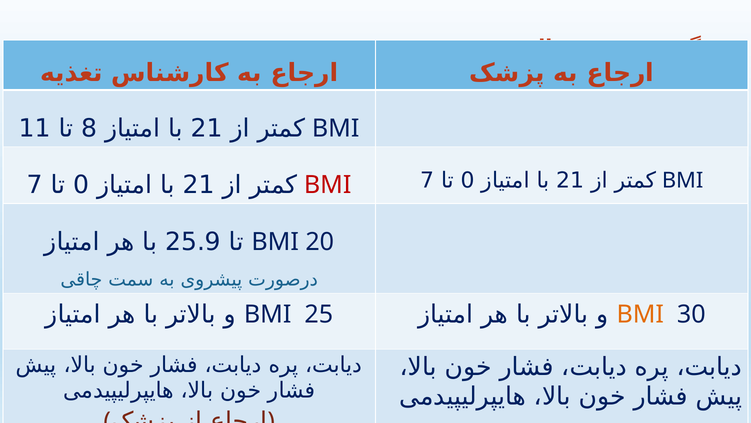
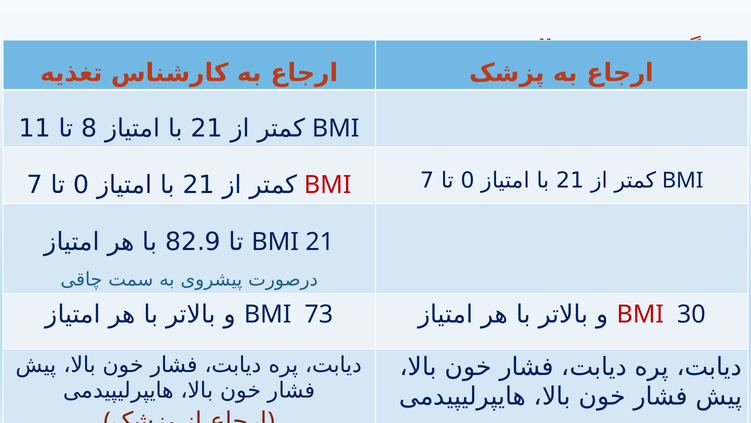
25.9: 25.9 -> 82.9
BMI 20: 20 -> 21
BMI at (640, 314) colour: orange -> red
25: 25 -> 73
